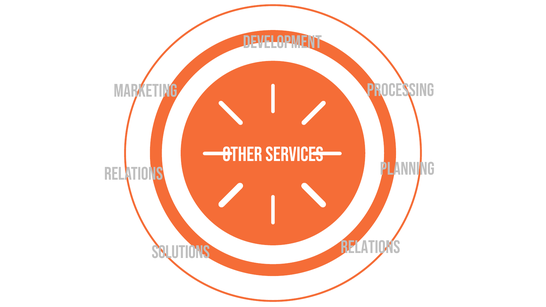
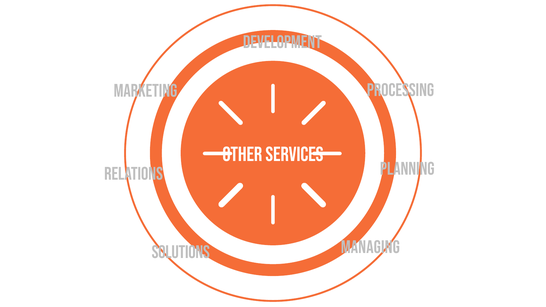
Relations at (370, 247): Relations -> Managing
